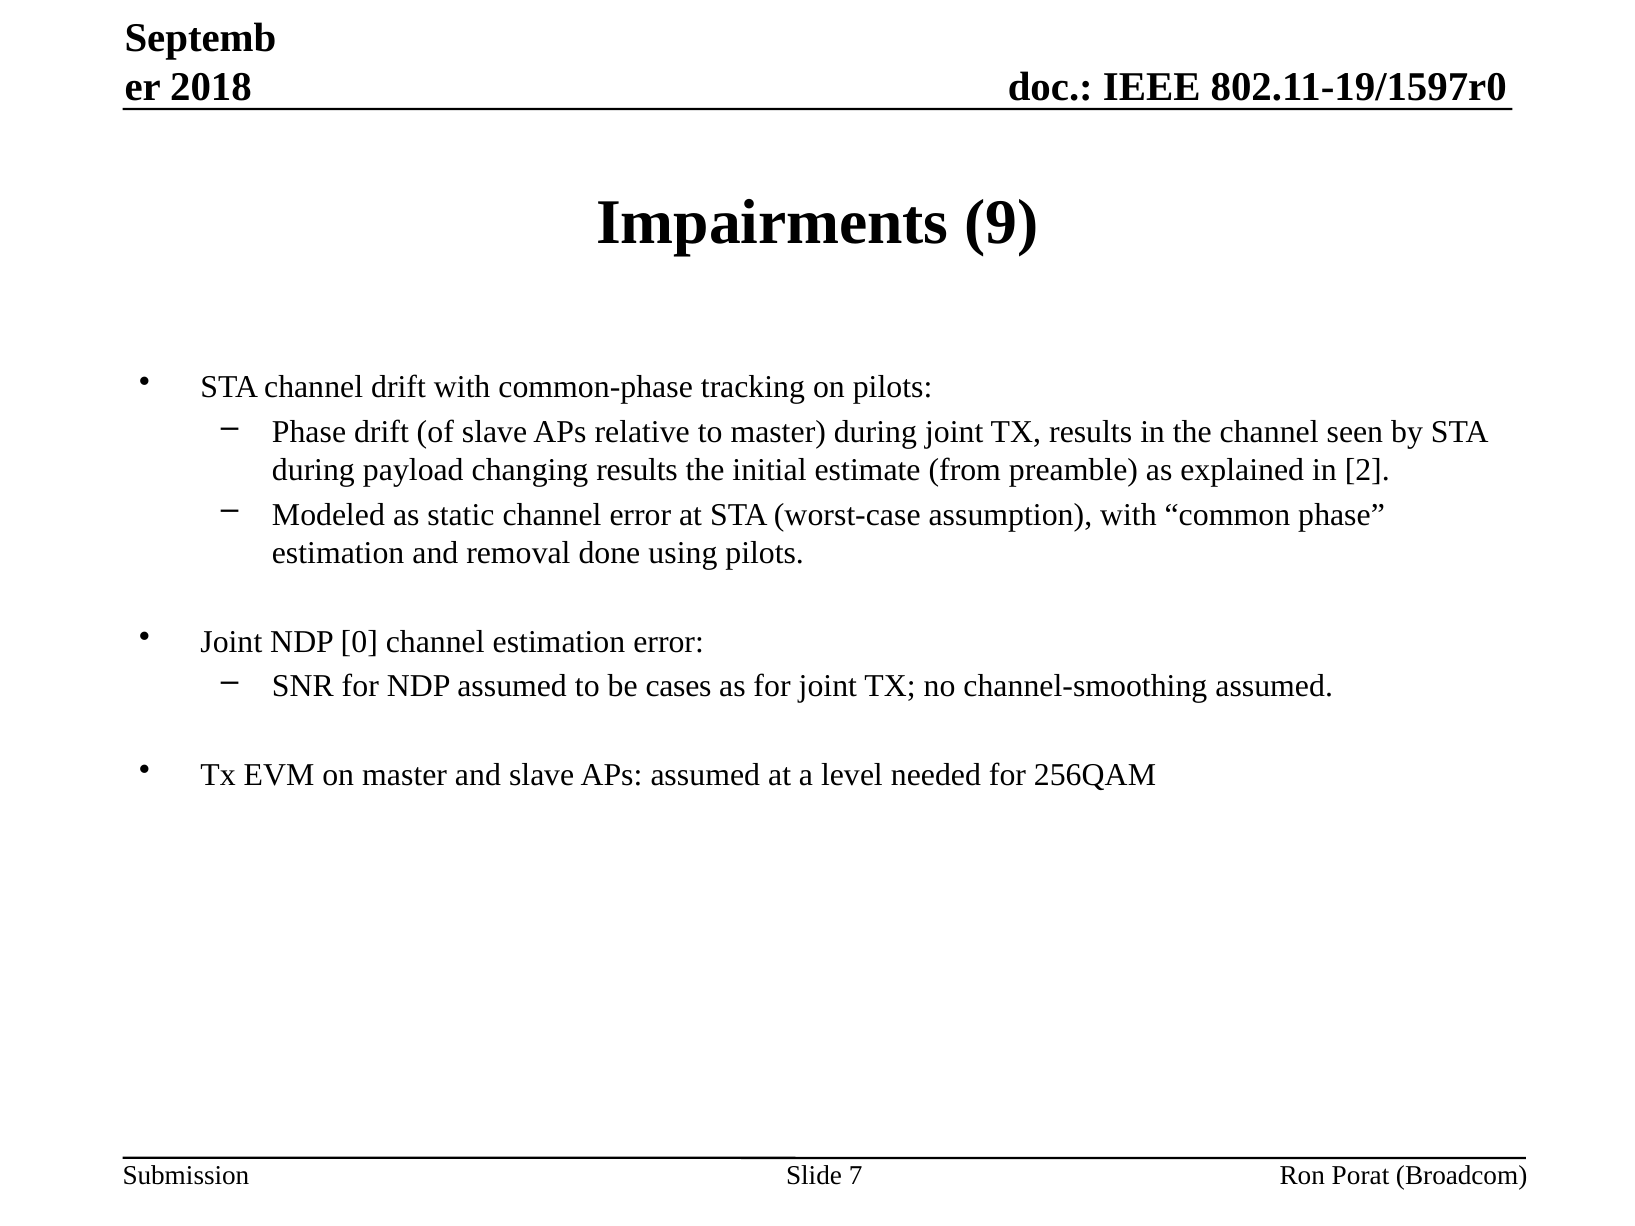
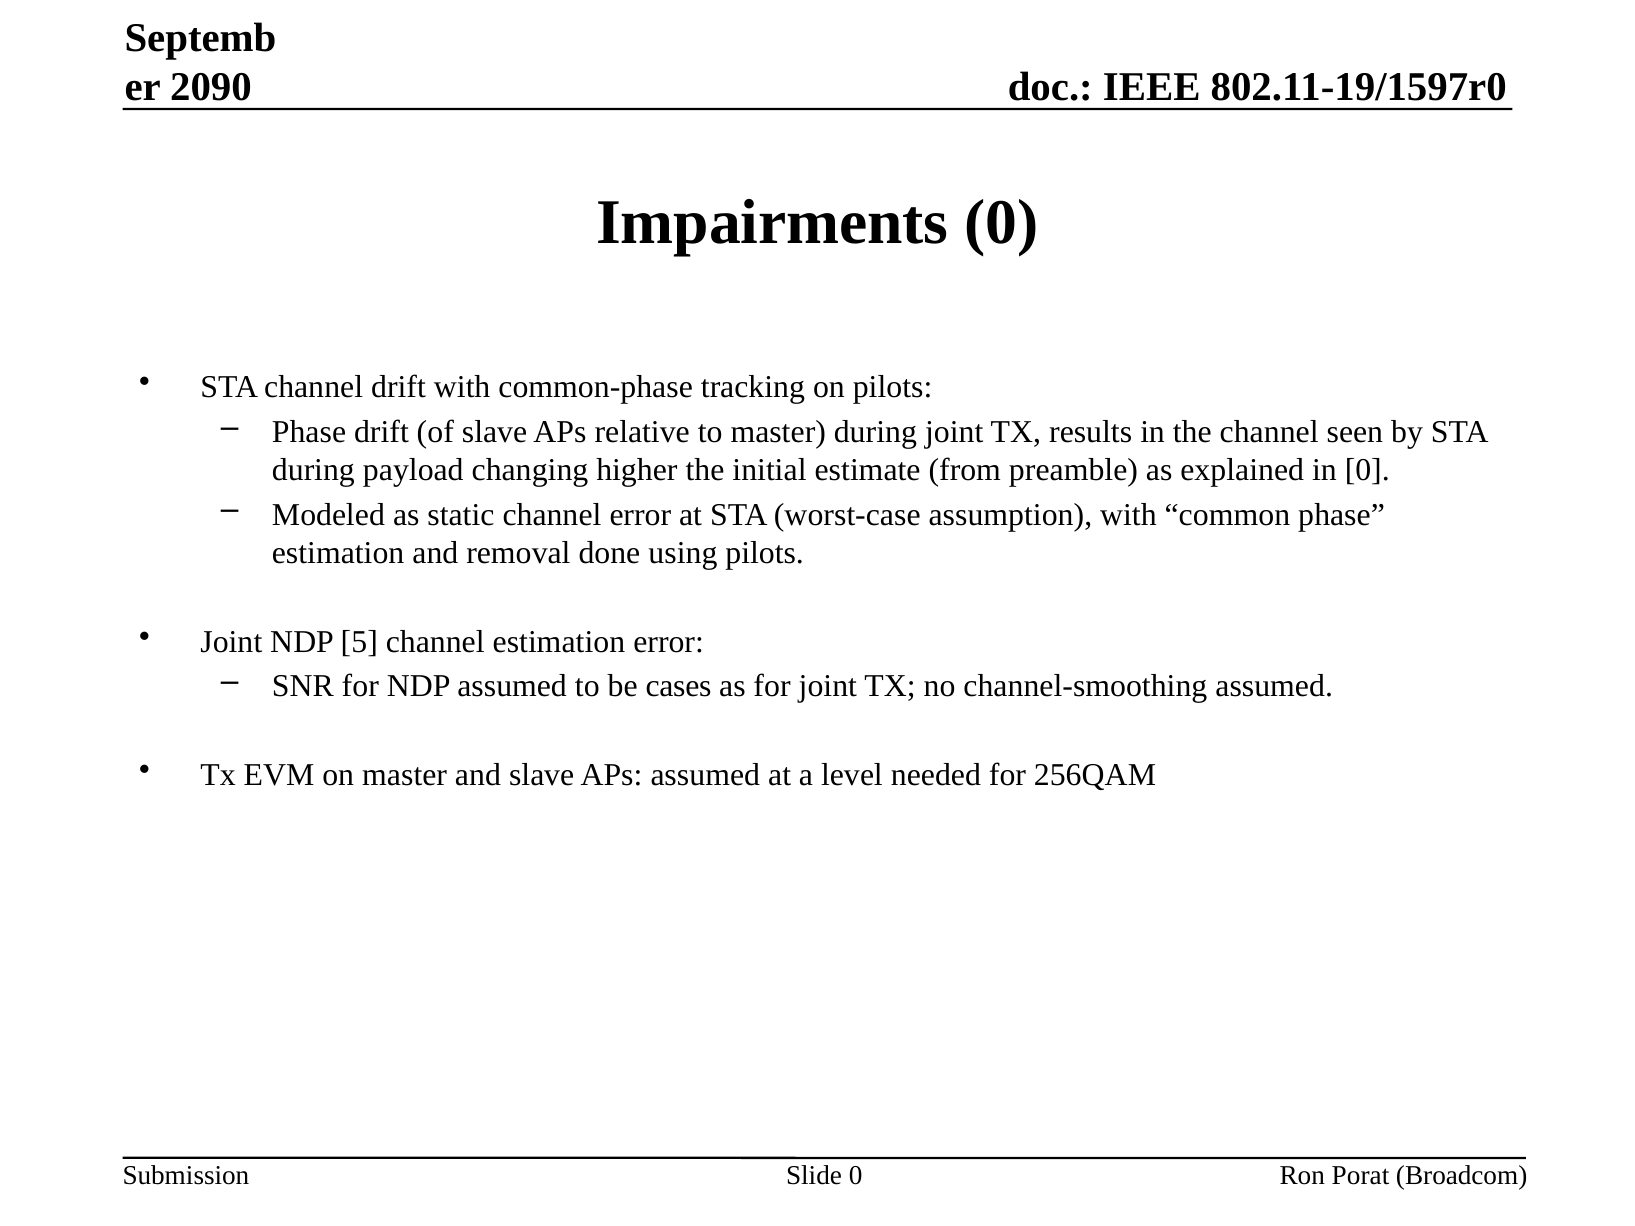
2018: 2018 -> 2090
Impairments 9: 9 -> 0
changing results: results -> higher
in 2: 2 -> 0
0: 0 -> 5
Slide 7: 7 -> 0
